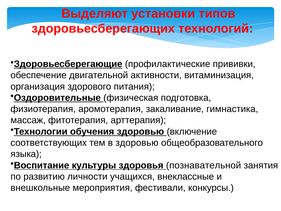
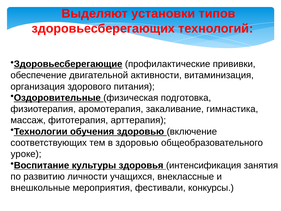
языка: языка -> уроке
познавательной: познавательной -> интенсификация
